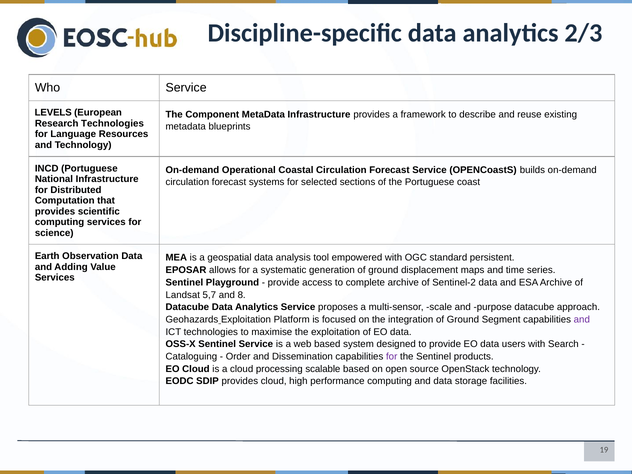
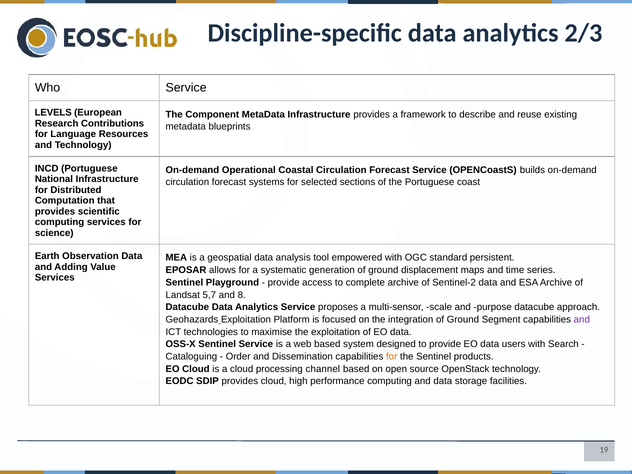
Research Technologies: Technologies -> Contributions
for at (392, 357) colour: purple -> orange
scalable: scalable -> channel
